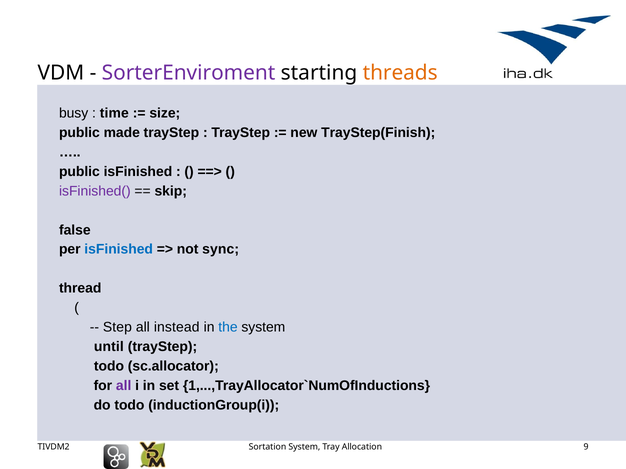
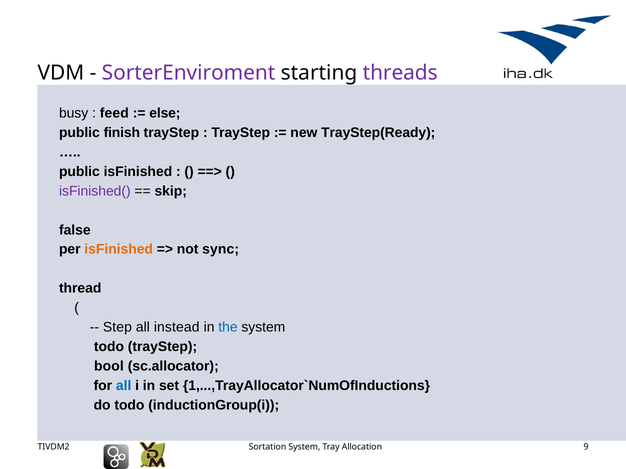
threads colour: orange -> purple
time: time -> feed
size: size -> else
made: made -> finish
TrayStep(Finish: TrayStep(Finish -> TrayStep(Ready
isFinished at (119, 250) colour: blue -> orange
until at (109, 347): until -> todo
todo at (109, 366): todo -> bool
all at (124, 386) colour: purple -> blue
